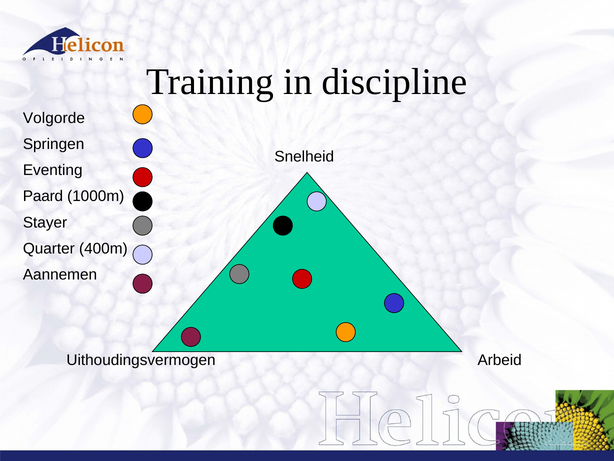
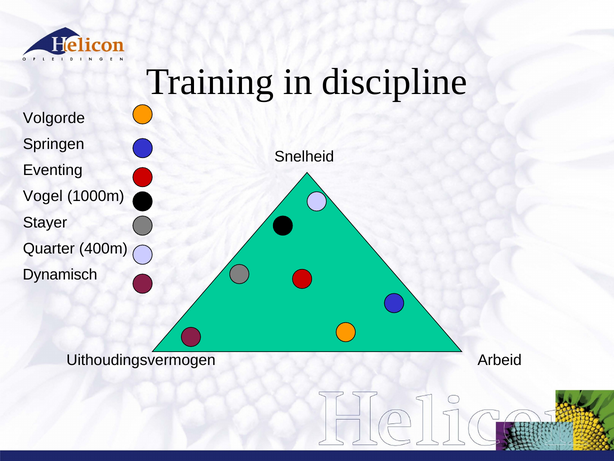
Paard: Paard -> Vogel
Aannemen: Aannemen -> Dynamisch
